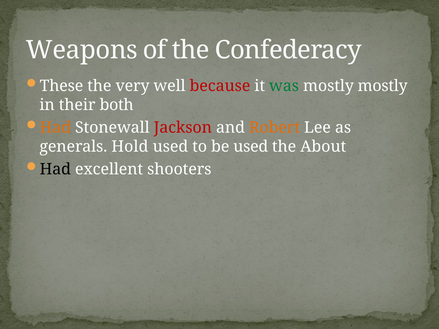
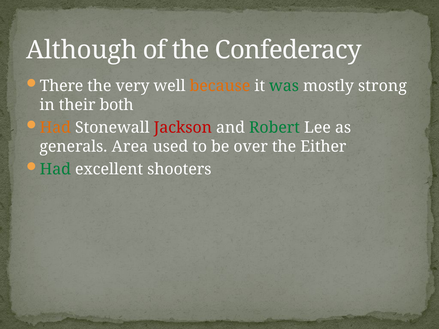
Weapons: Weapons -> Although
These: These -> There
because colour: red -> orange
mostly mostly: mostly -> strong
Robert colour: orange -> green
Hold: Hold -> Area
be used: used -> over
About: About -> Either
Had at (55, 169) colour: black -> green
